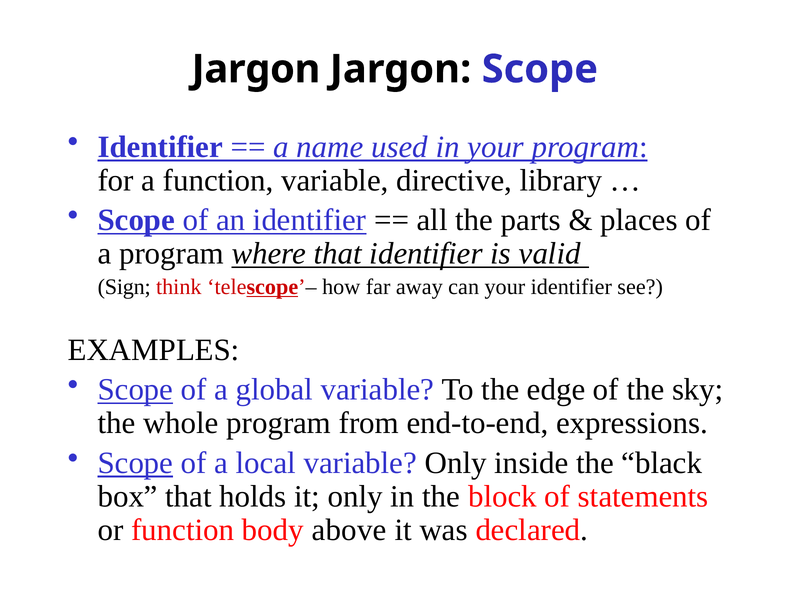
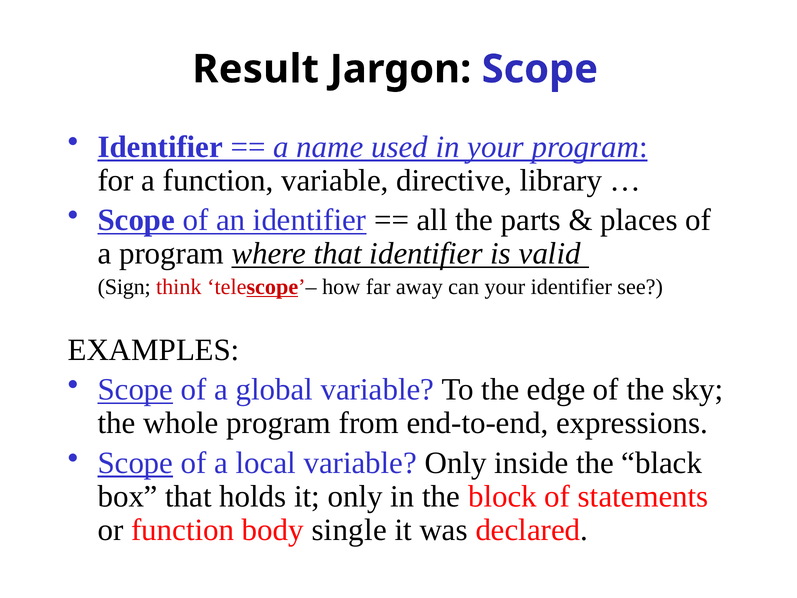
Jargon at (256, 69): Jargon -> Result
above: above -> single
